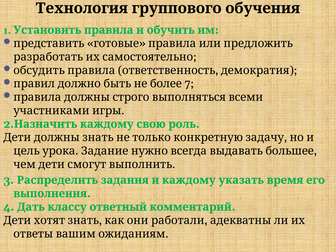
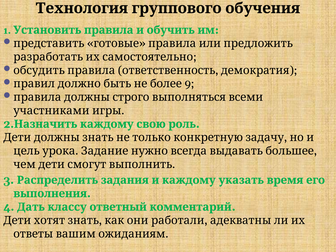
7: 7 -> 9
